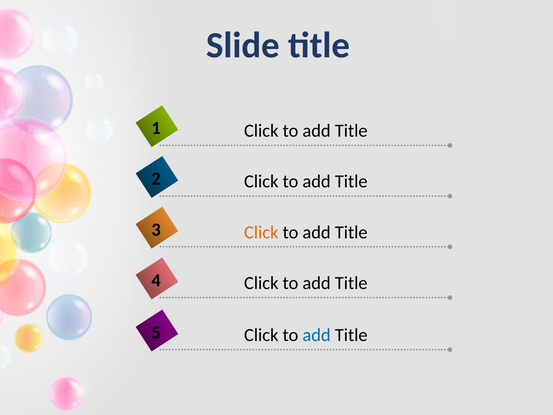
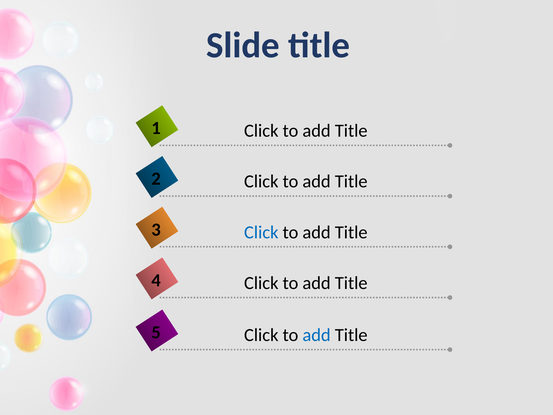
Click at (261, 232) colour: orange -> blue
